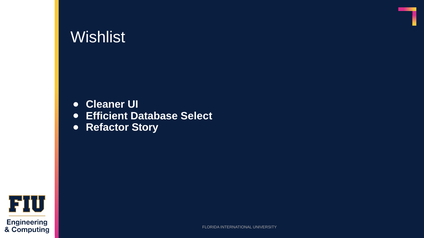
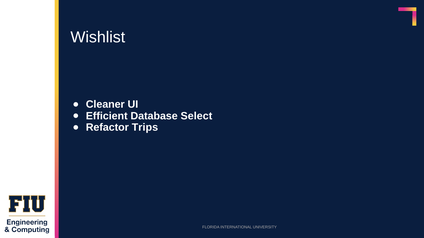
Story: Story -> Trips
